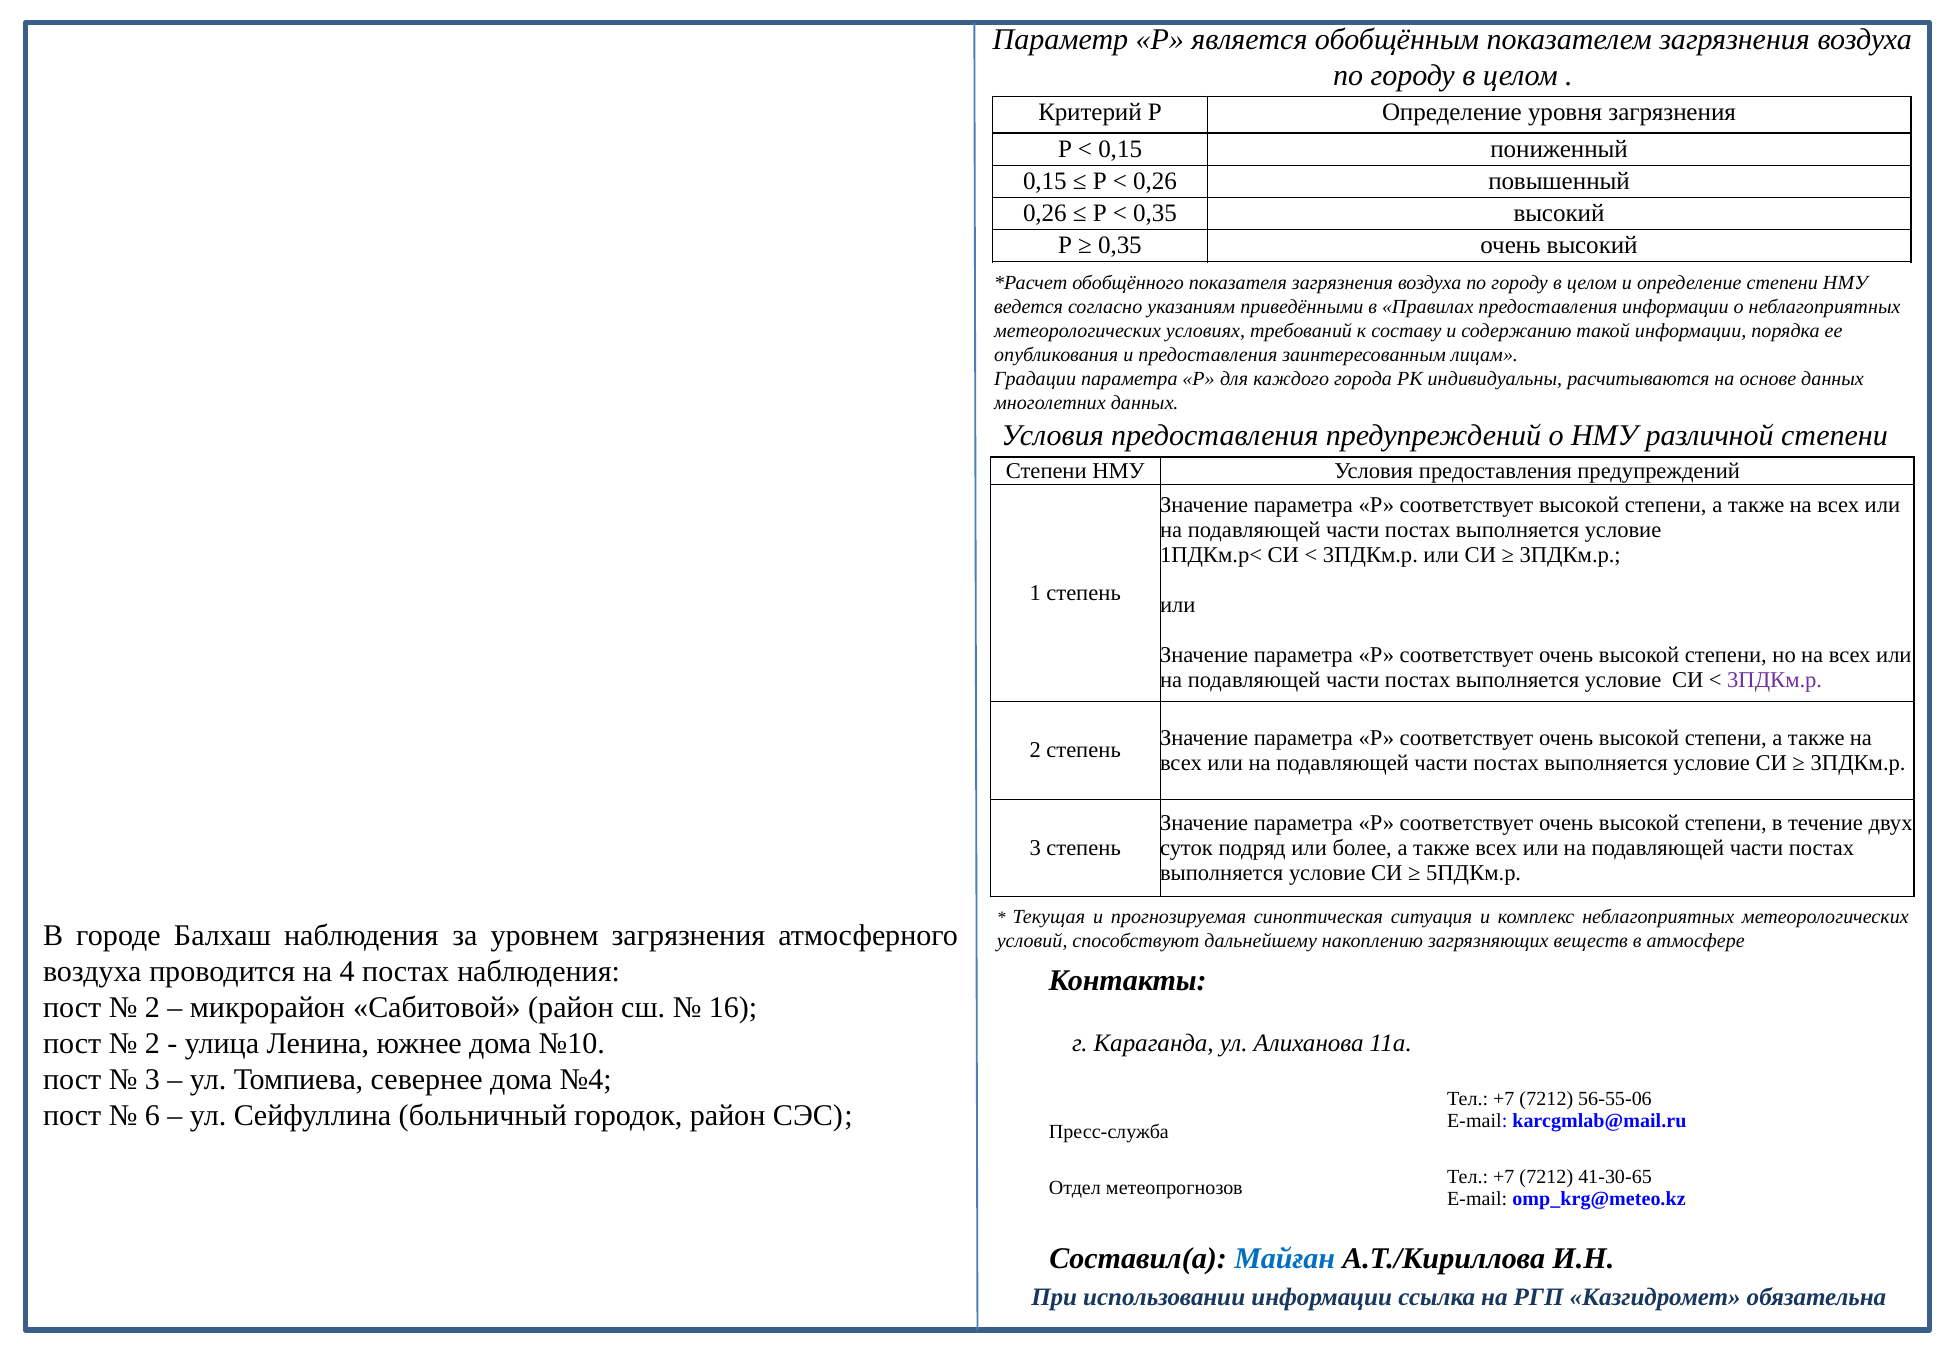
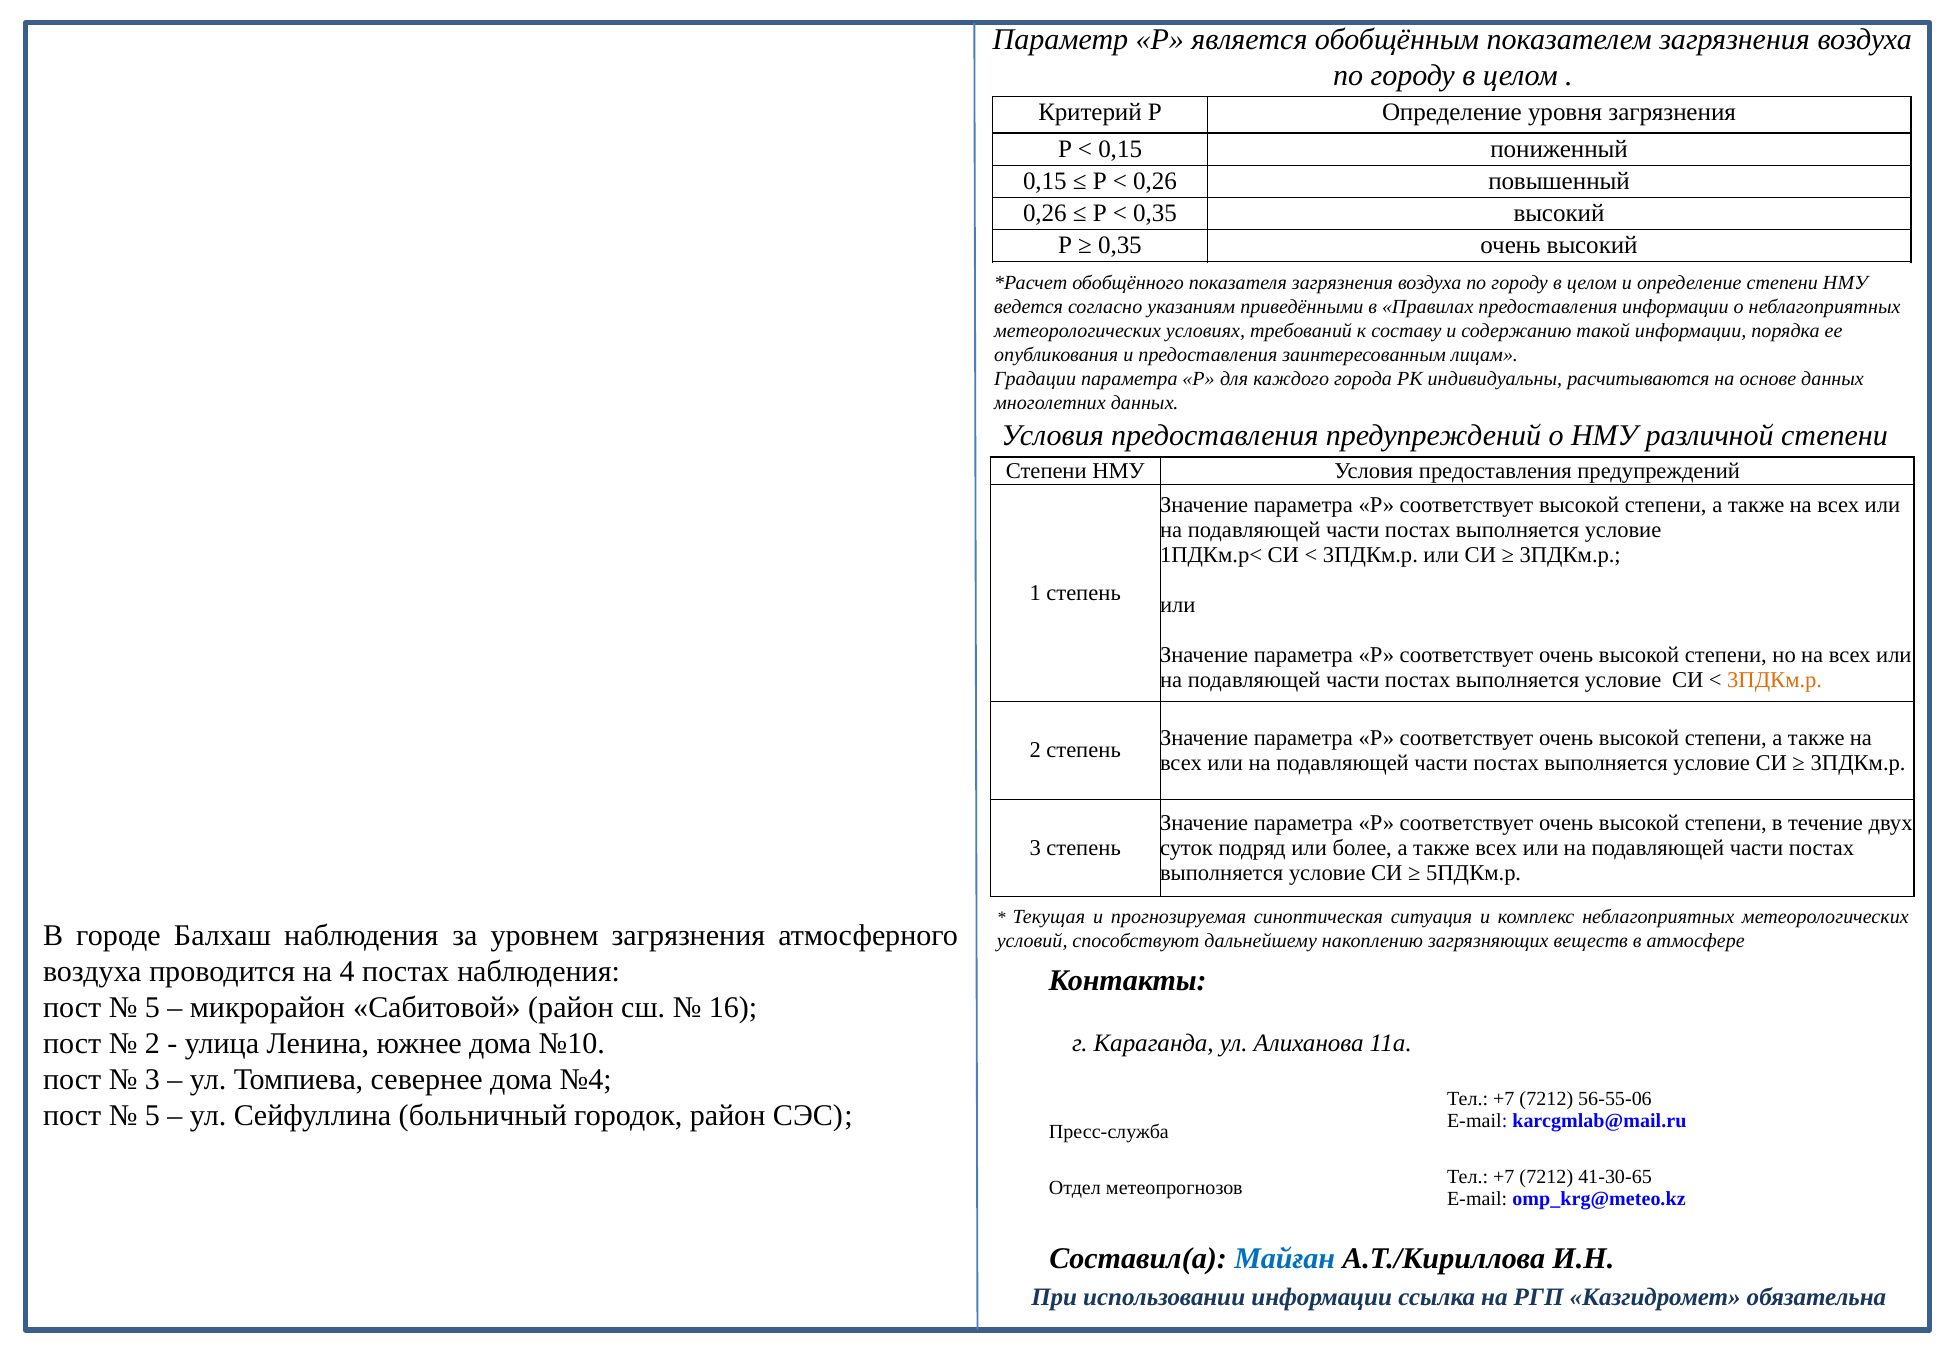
3ПДКм.р at (1775, 681) colour: purple -> orange
2 at (152, 1008): 2 -> 5
6 at (152, 1116): 6 -> 5
